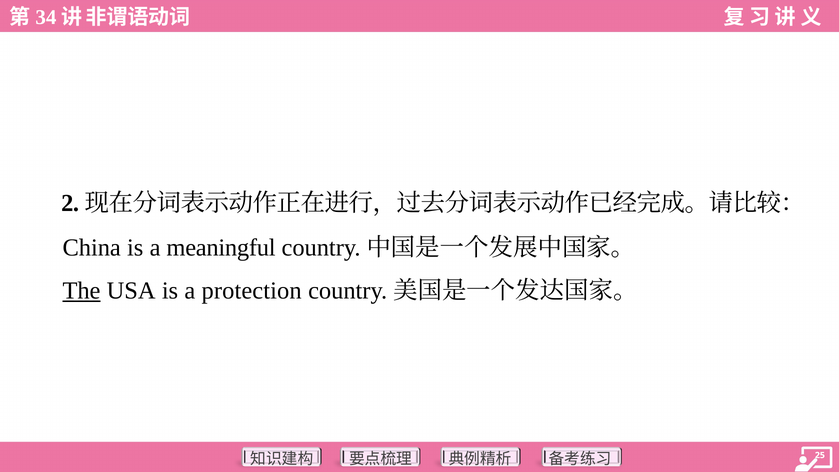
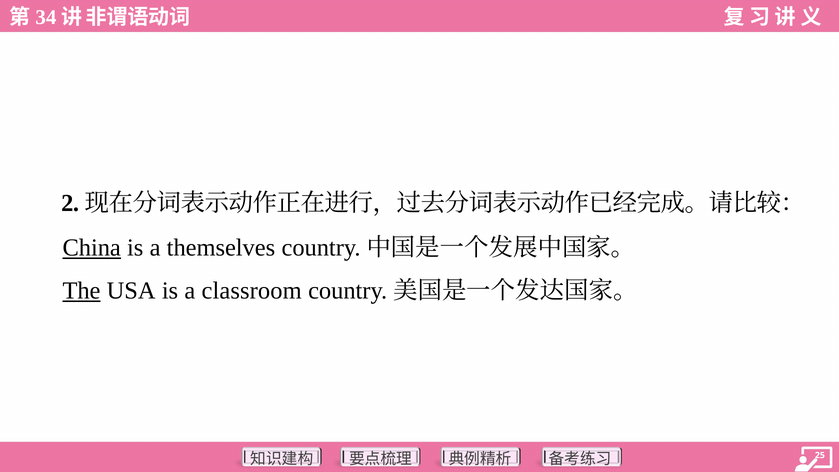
China underline: none -> present
meaningful: meaningful -> themselves
protection: protection -> classroom
